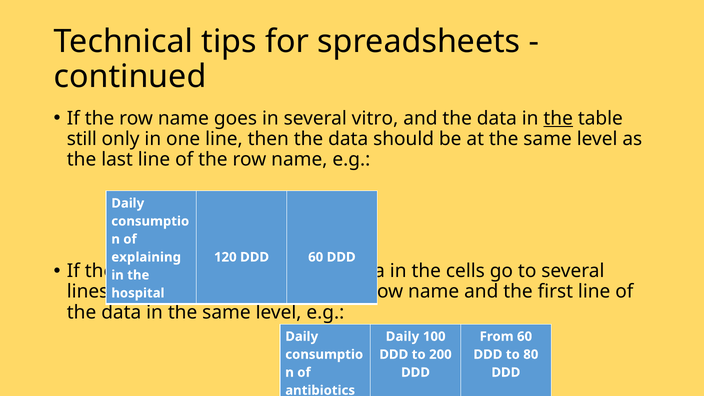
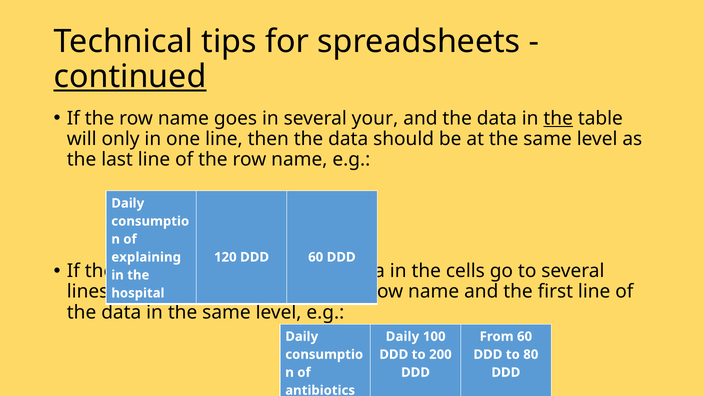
continued underline: none -> present
vitro: vitro -> your
still: still -> will
